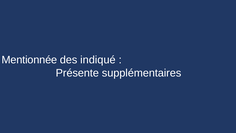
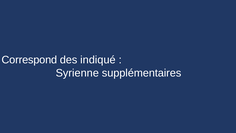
Mentionnée: Mentionnée -> Correspond
Présente: Présente -> Syrienne
